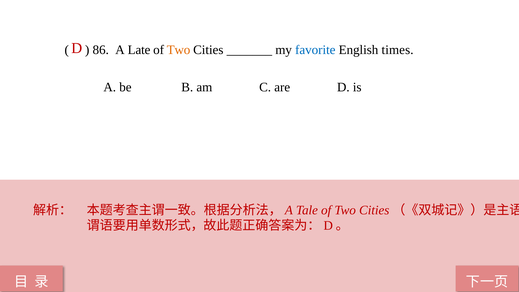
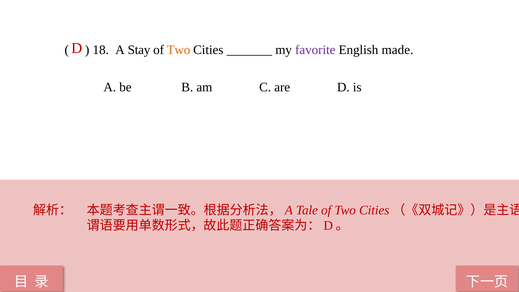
86: 86 -> 18
Late: Late -> Stay
favorite colour: blue -> purple
times: times -> made
